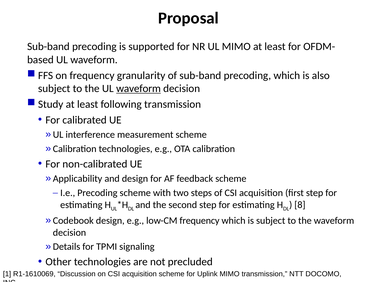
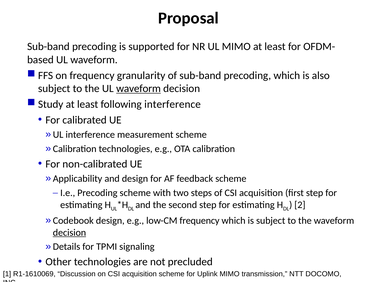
following transmission: transmission -> interference
8 at (300, 205): 8 -> 2
decision at (69, 233) underline: none -> present
